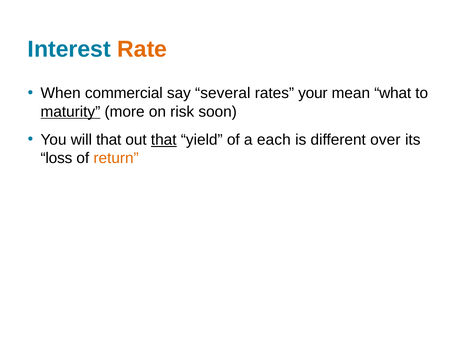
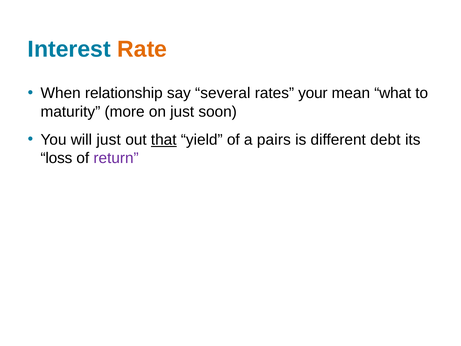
commercial: commercial -> relationship
maturity underline: present -> none
on risk: risk -> just
will that: that -> just
each: each -> pairs
over: over -> debt
return colour: orange -> purple
